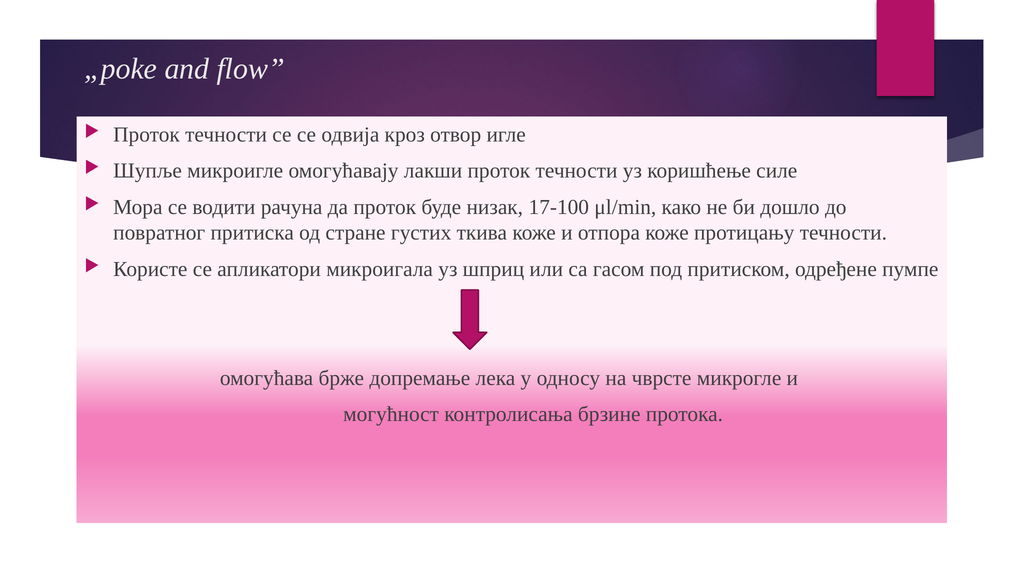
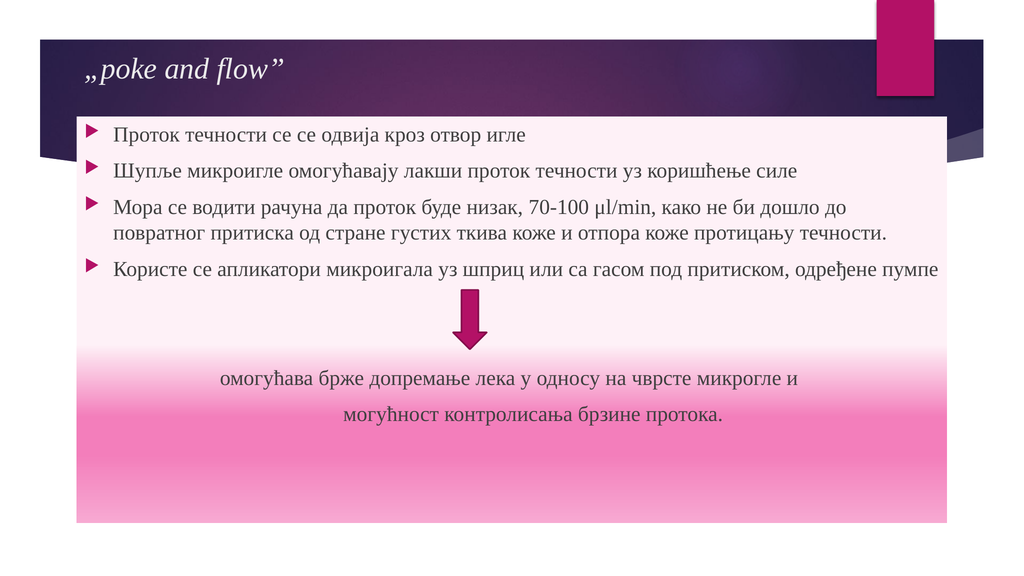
17-100: 17-100 -> 70-100
